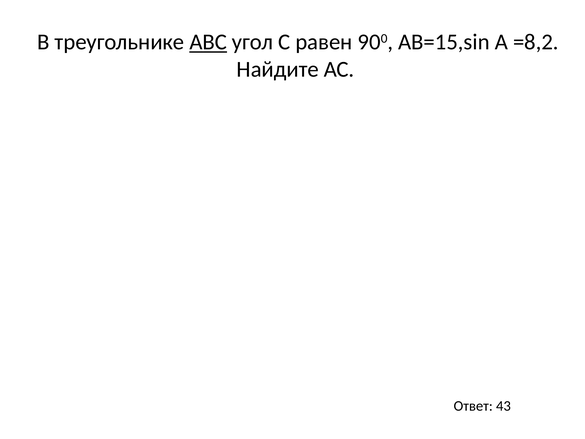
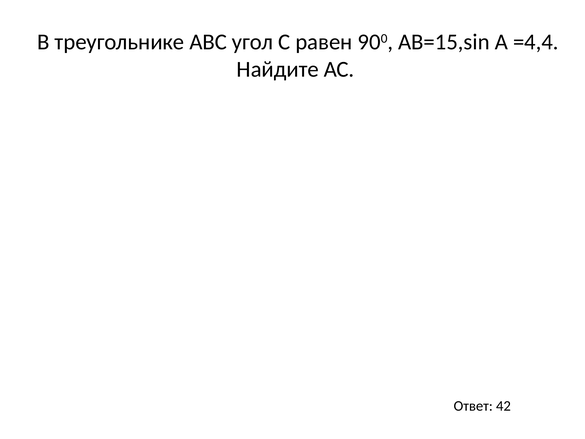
АВС underline: present -> none
=8,2: =8,2 -> =4,4
43: 43 -> 42
